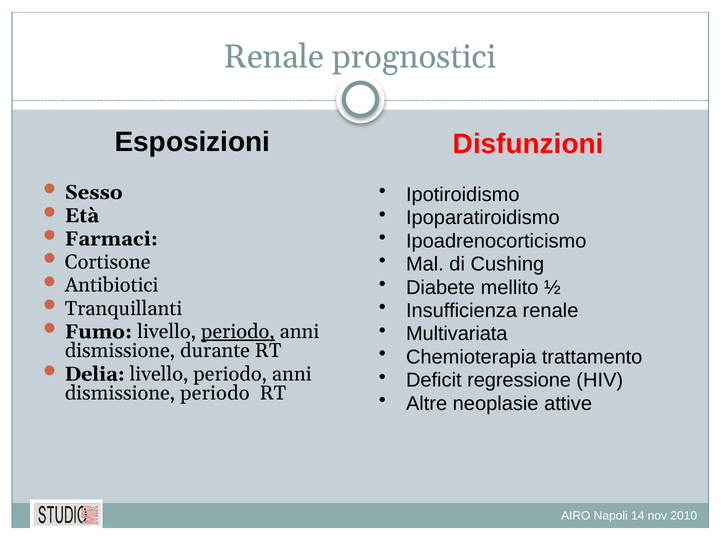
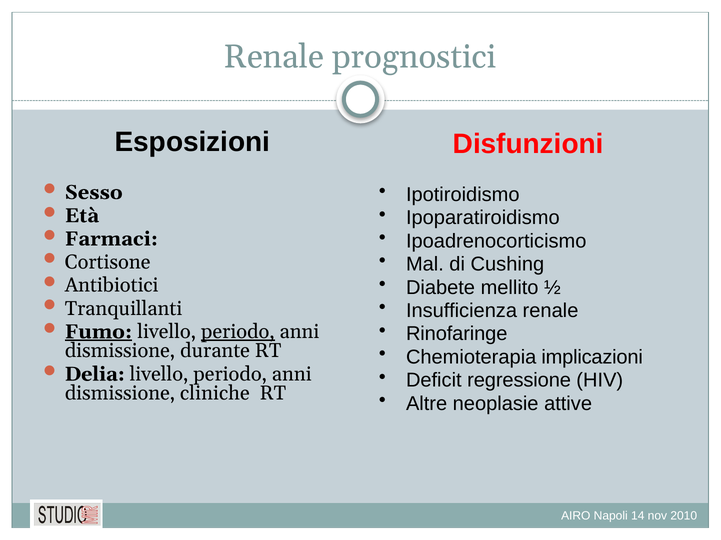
Fumo underline: none -> present
Multivariata: Multivariata -> Rinofaringe
trattamento: trattamento -> implicazioni
dismissione periodo: periodo -> cliniche
